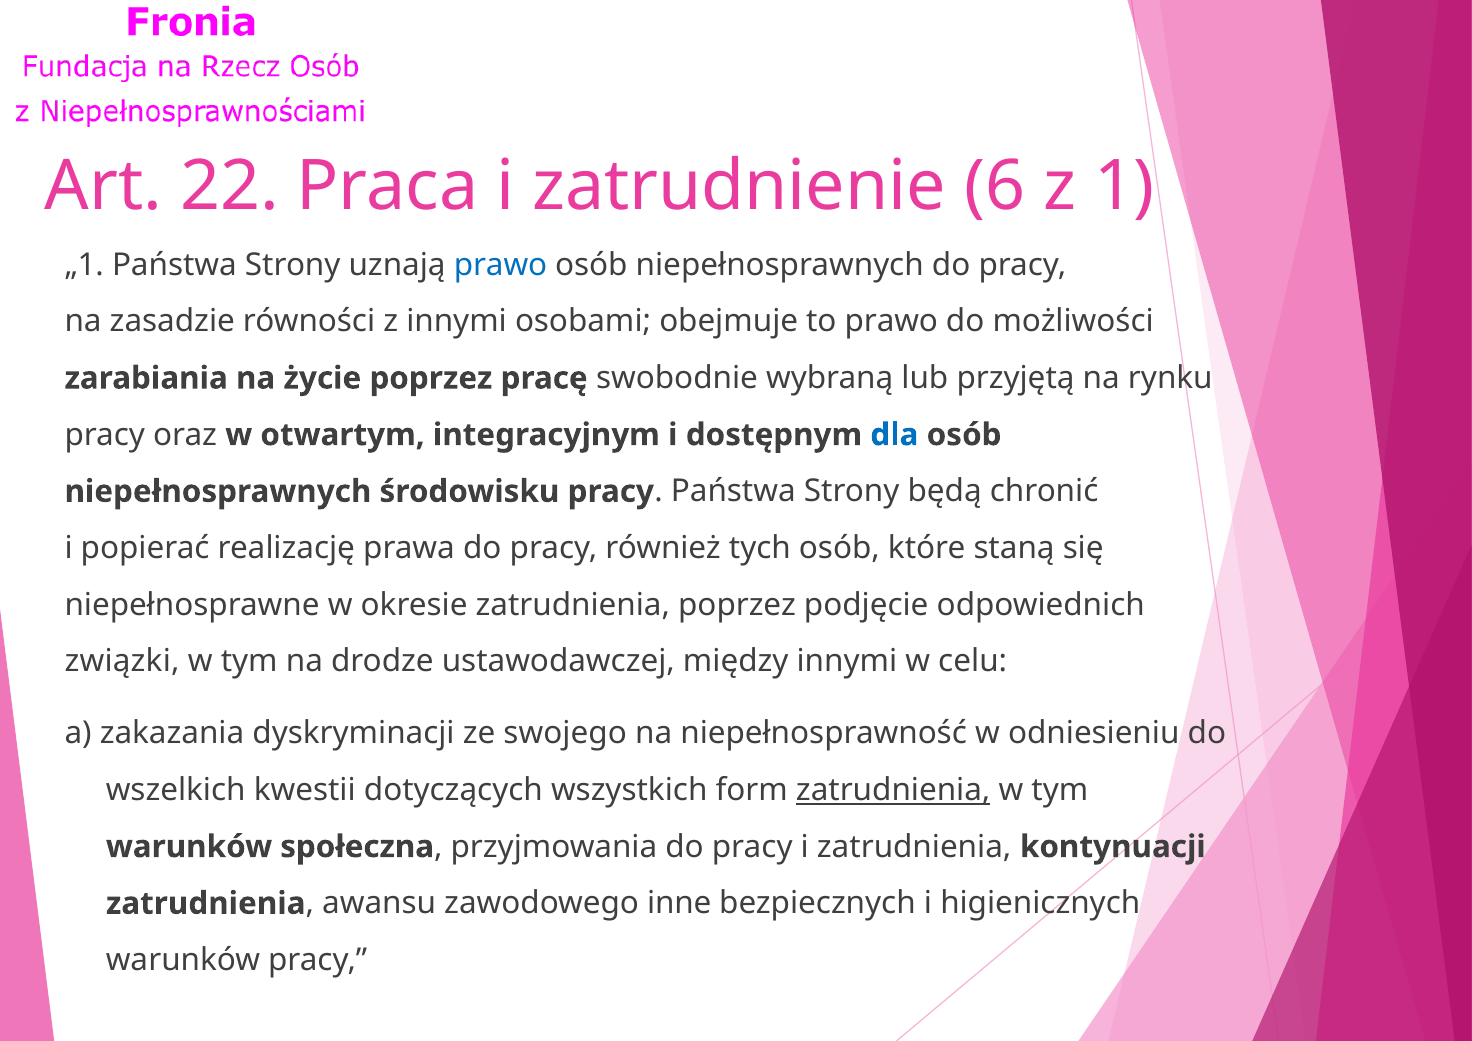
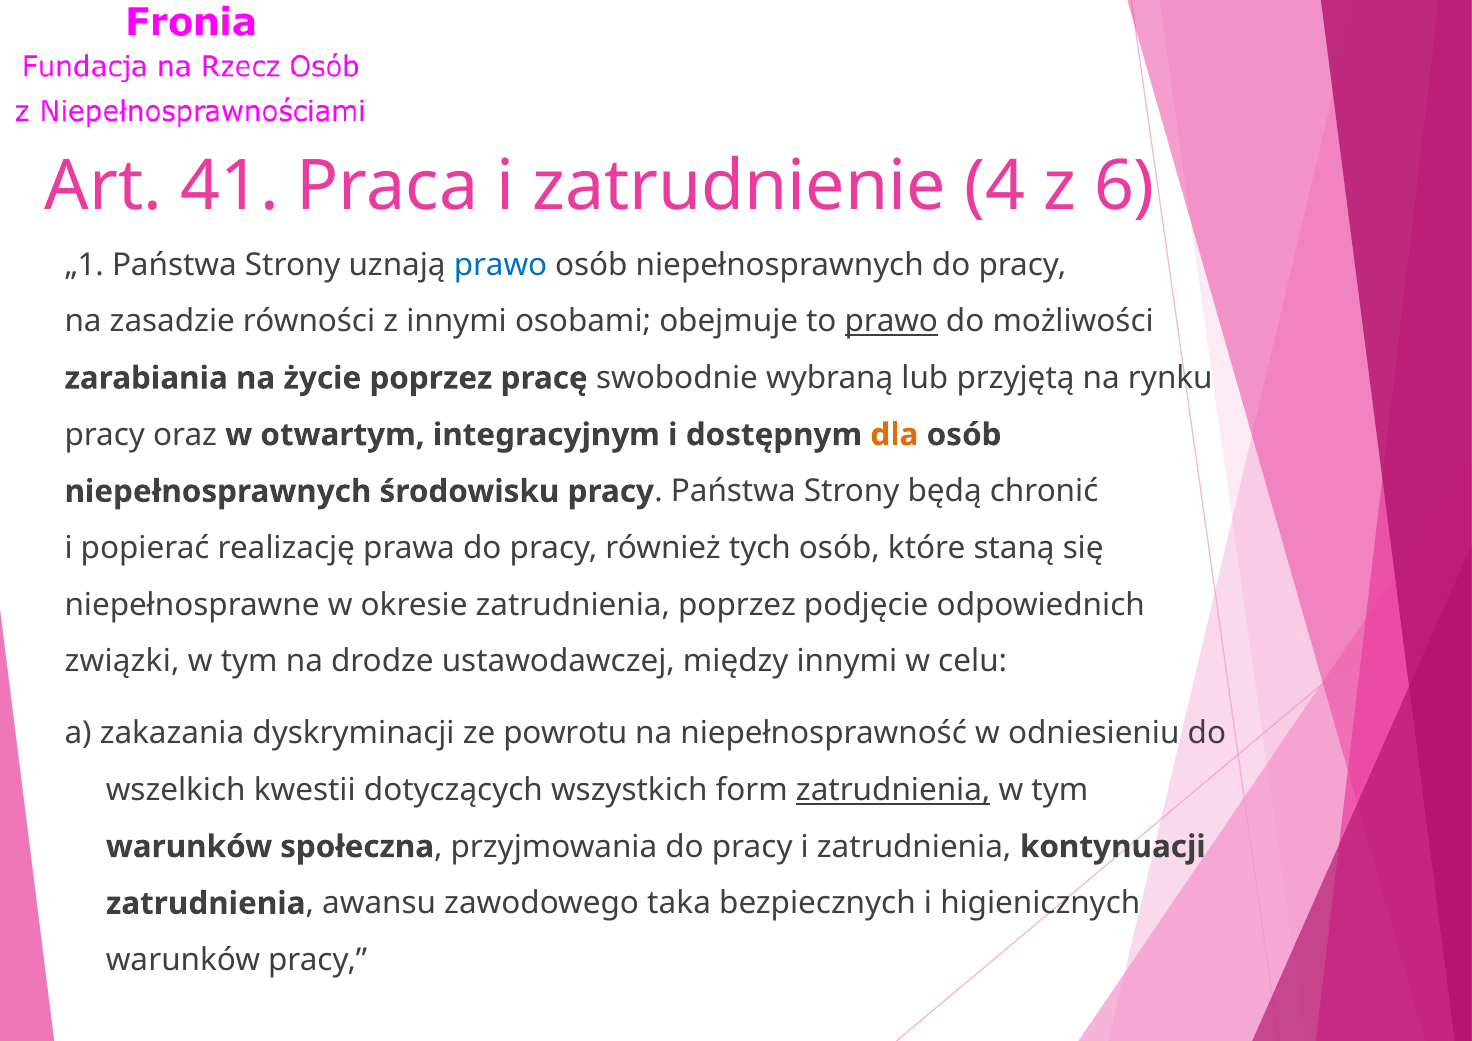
22: 22 -> 41
6: 6 -> 4
1: 1 -> 6
prawo at (891, 321) underline: none -> present
dla colour: blue -> orange
swojego: swojego -> powrotu
inne: inne -> taka
